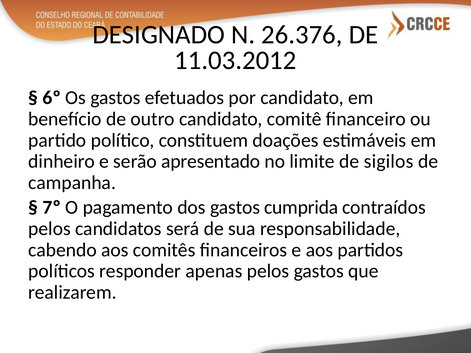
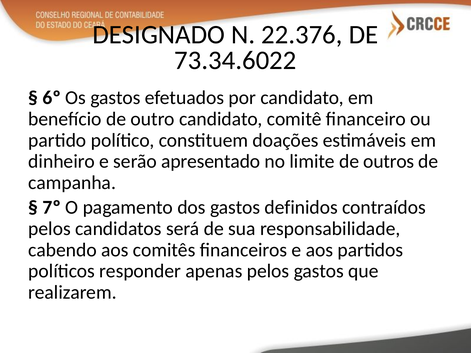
26.376: 26.376 -> 22.376
11.03.2012: 11.03.2012 -> 73.34.6022
sigilos: sigilos -> outros
cumprida: cumprida -> definidos
